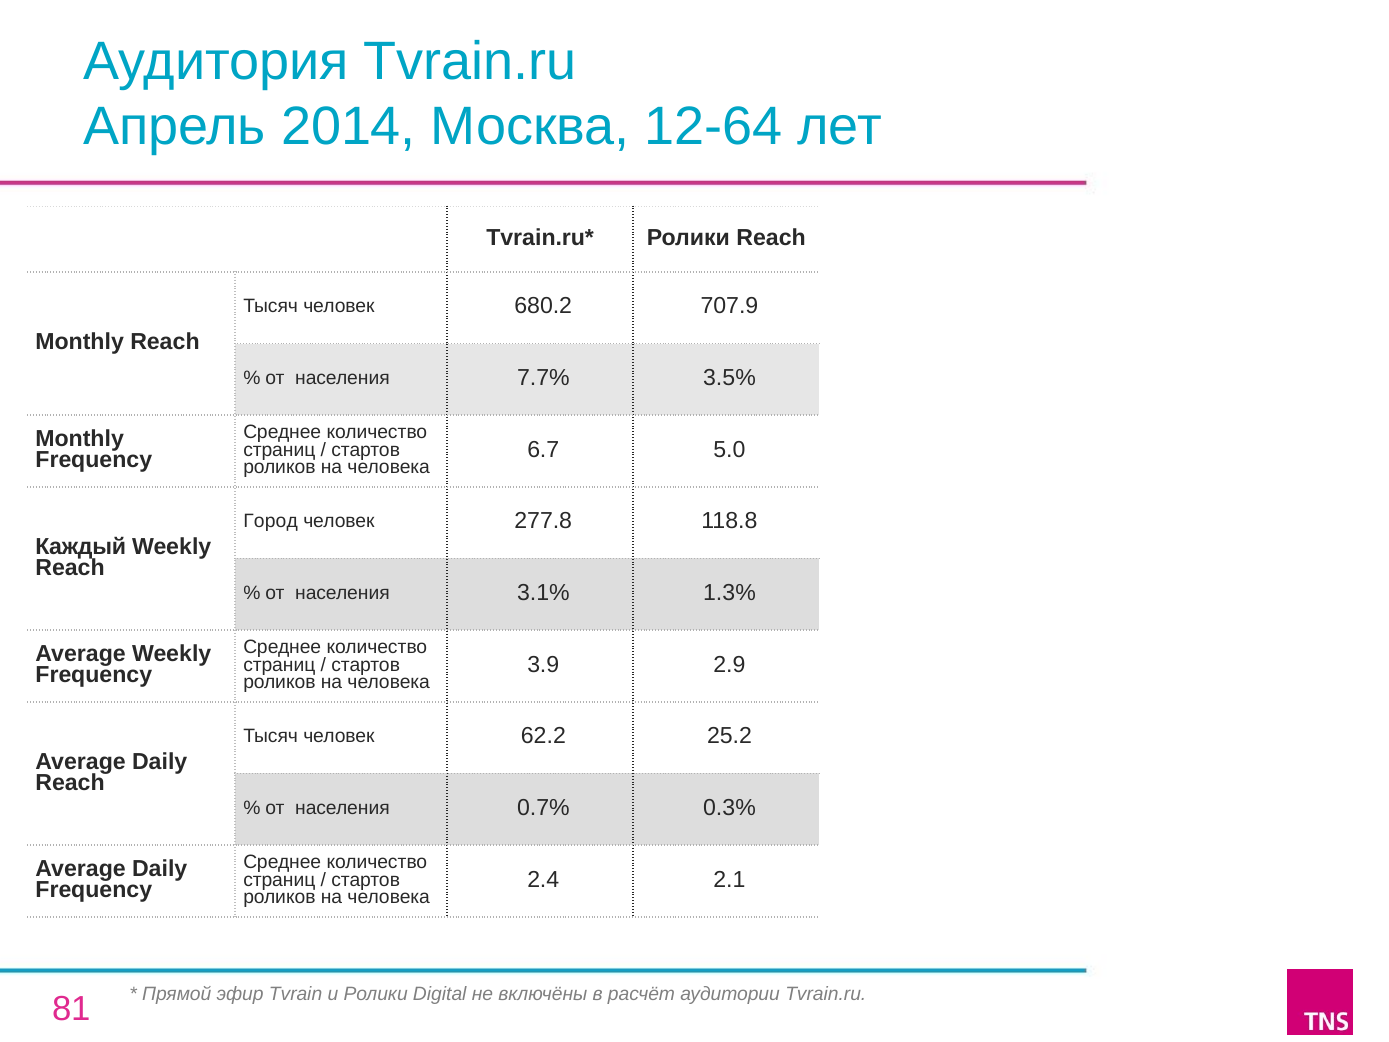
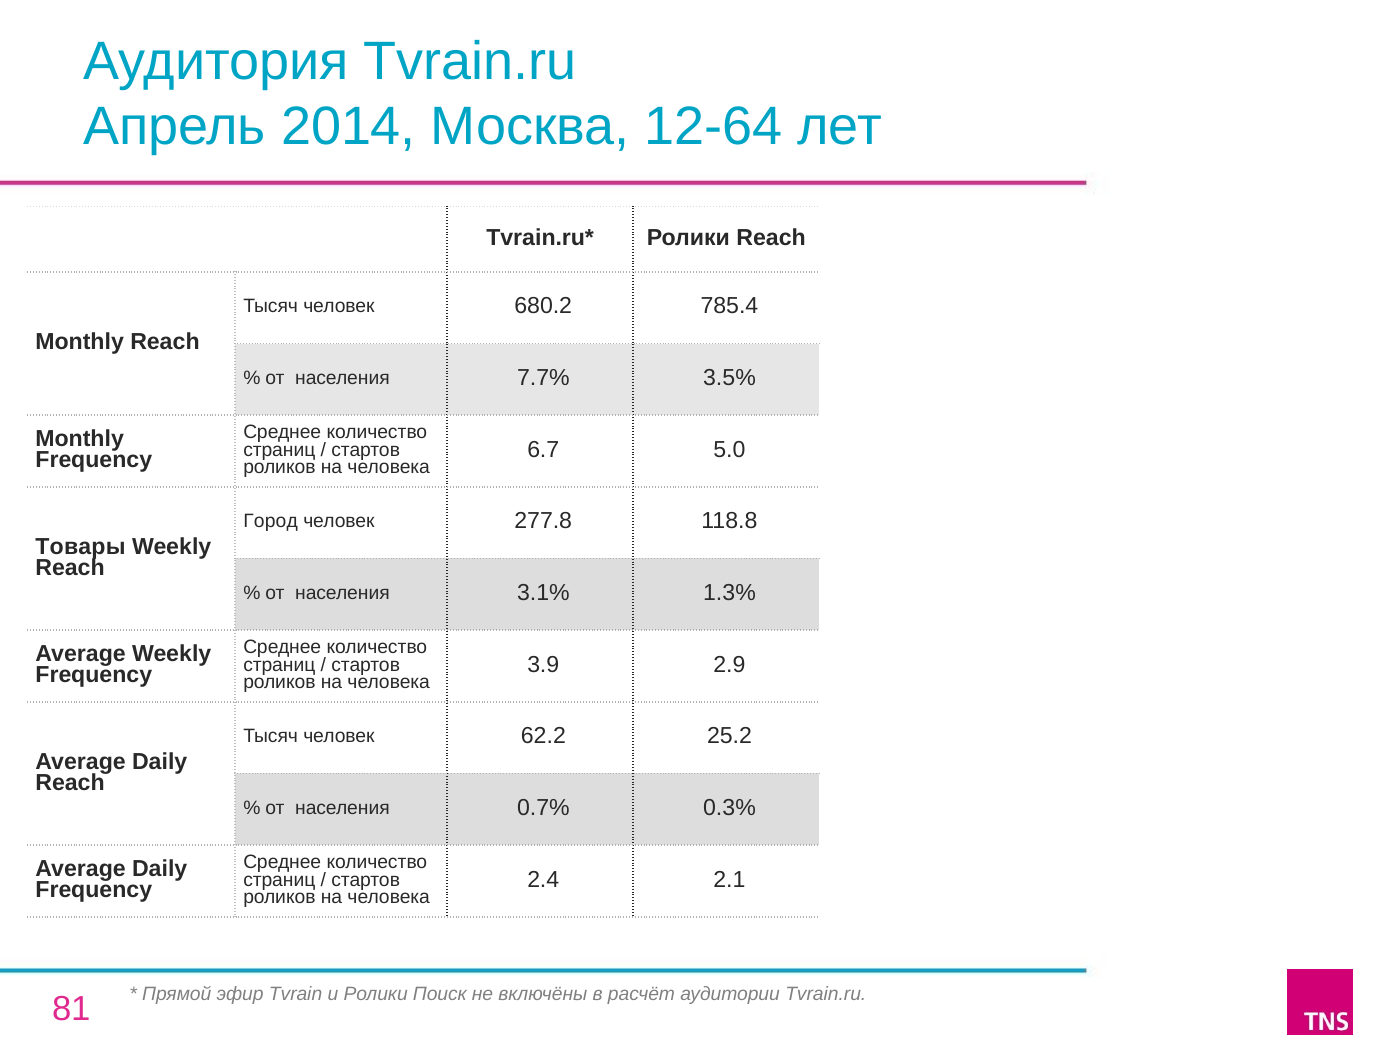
707.9: 707.9 -> 785.4
Каждый: Каждый -> Товары
Digital: Digital -> Поиск
